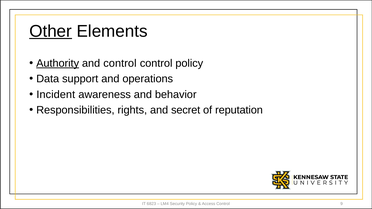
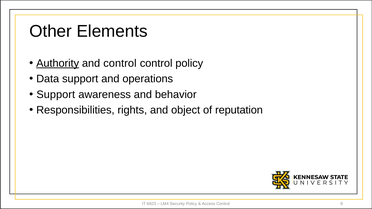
Other underline: present -> none
Incident at (56, 95): Incident -> Support
secret: secret -> object
